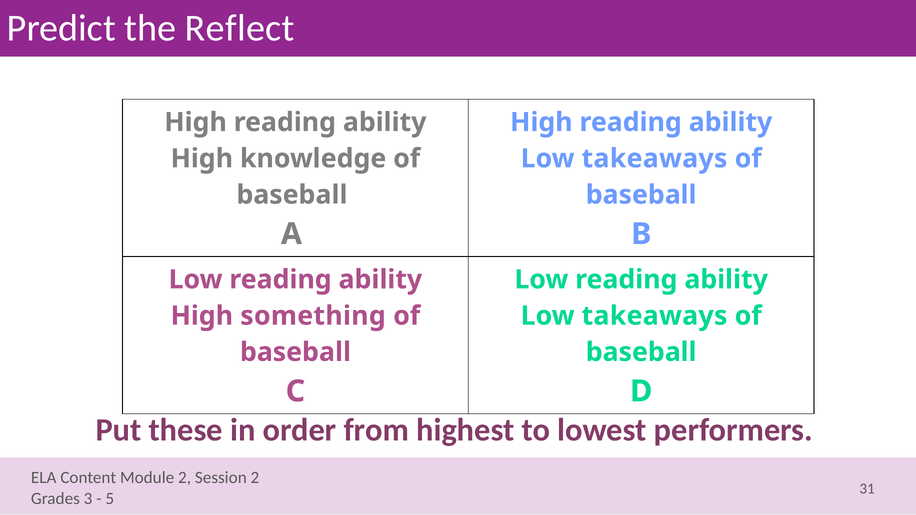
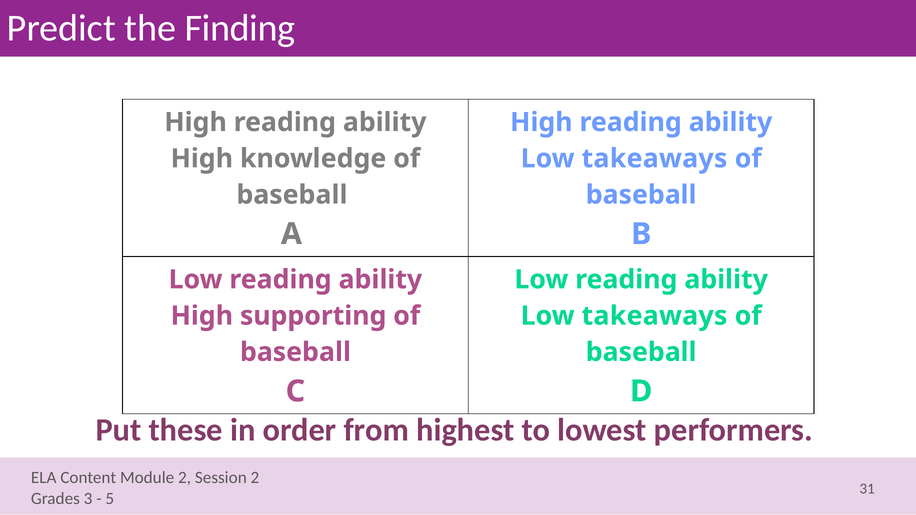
Reflect: Reflect -> Finding
something: something -> supporting
